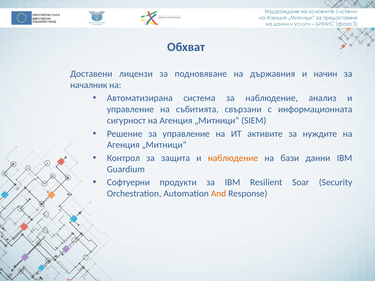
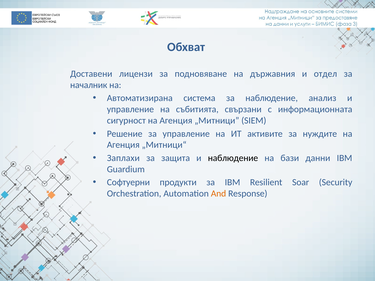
начин: начин -> отдел
Контрол: Контрол -> Заплахи
наблюдение at (233, 158) colour: orange -> black
